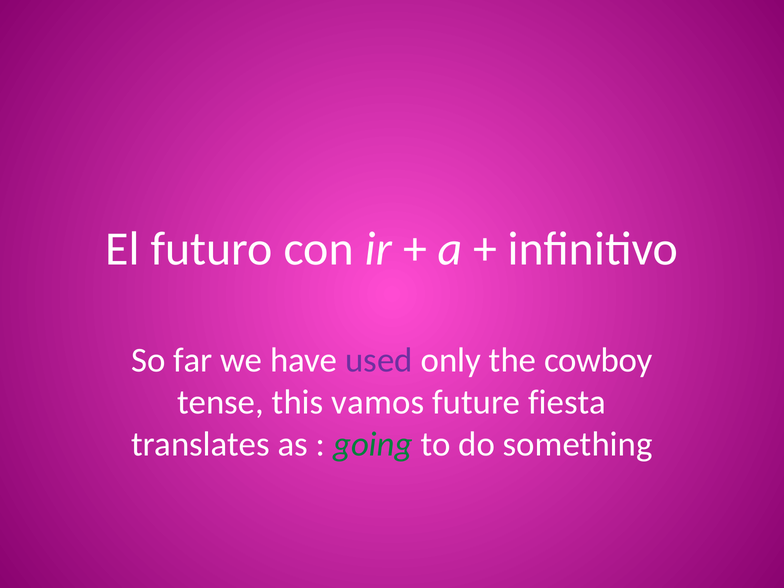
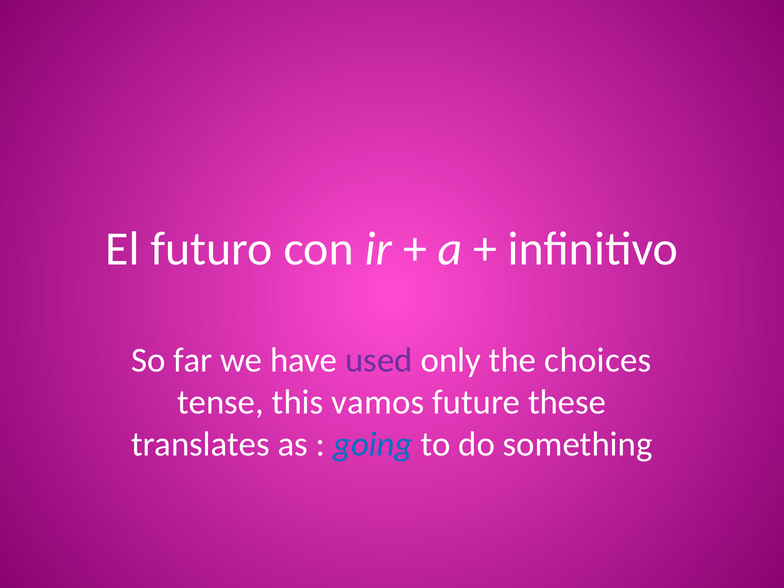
cowboy: cowboy -> choices
fiesta: fiesta -> these
going colour: green -> blue
